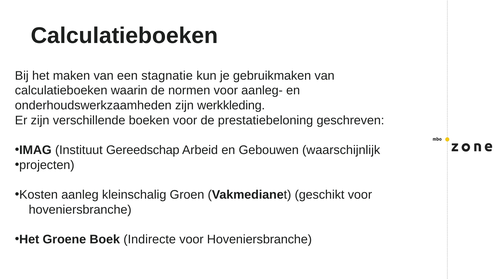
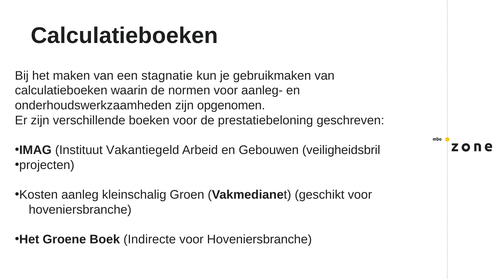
werkkleding: werkkleding -> opgenomen
Gereedschap: Gereedschap -> Vakantiegeld
waarschijnlijk: waarschijnlijk -> veiligheidsbril
